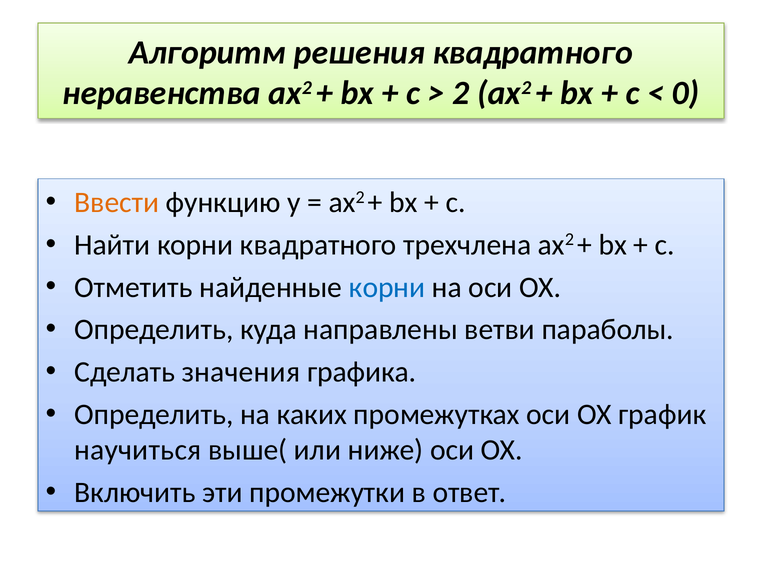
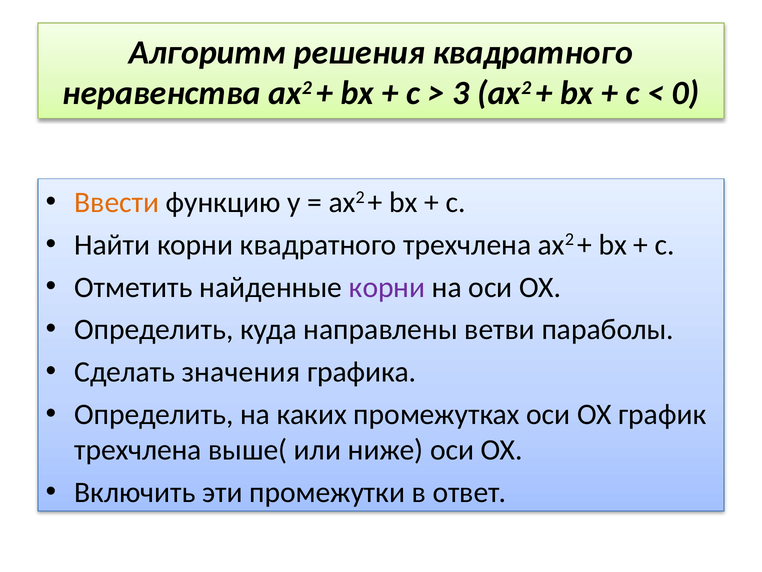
2: 2 -> 3
корни at (387, 287) colour: blue -> purple
научиться at (138, 450): научиться -> трехчлена
